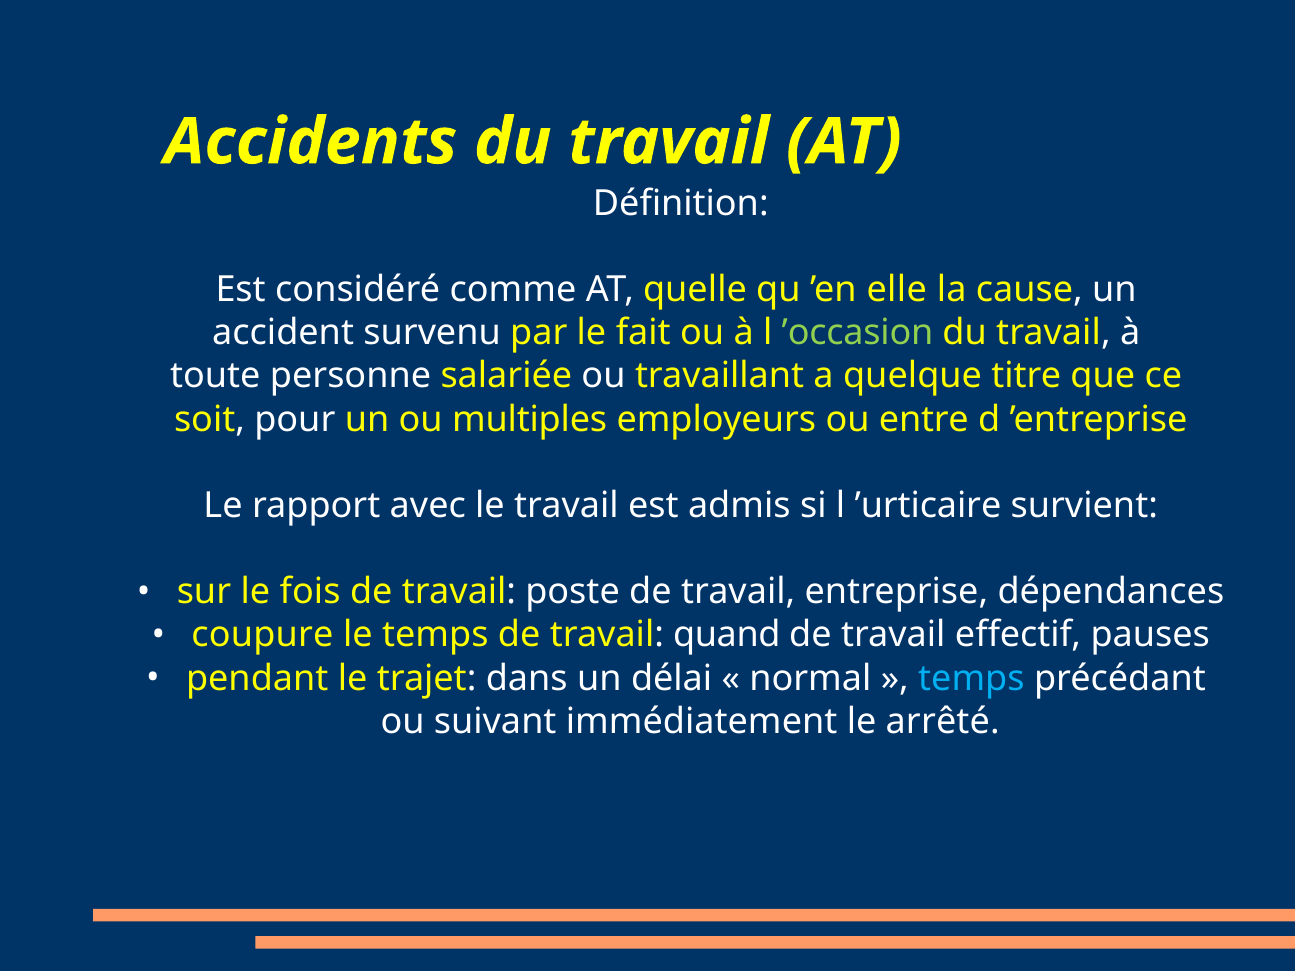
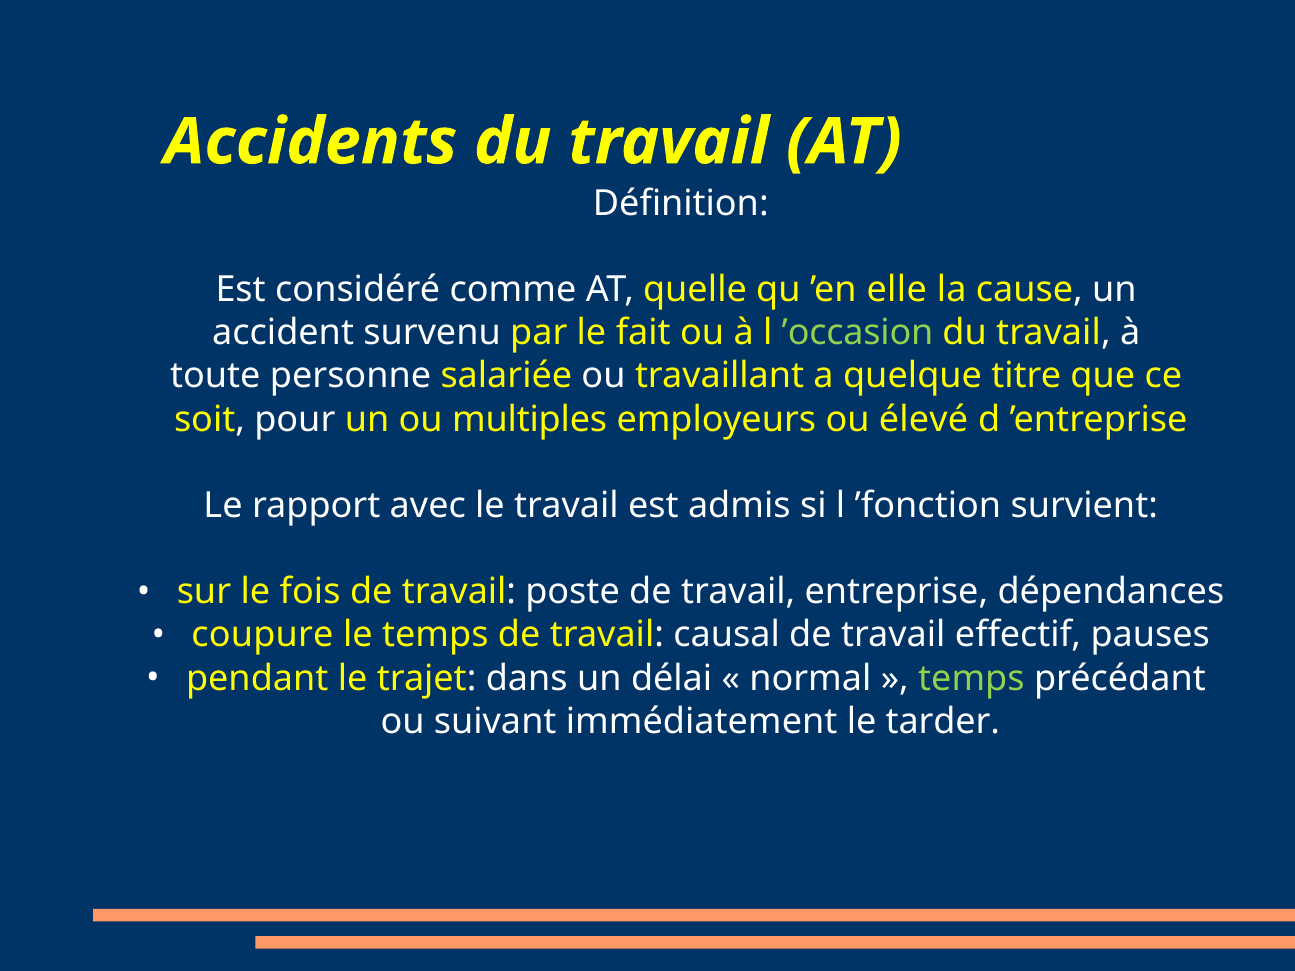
entre: entre -> élevé
’urticaire: ’urticaire -> ’fonction
quand: quand -> causal
temps at (971, 678) colour: light blue -> light green
arrêté: arrêté -> tarder
